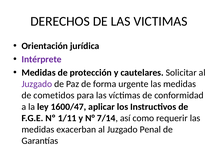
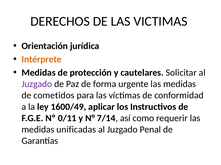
Intérprete colour: purple -> orange
1600/47: 1600/47 -> 1600/49
1/11: 1/11 -> 0/11
exacerban: exacerban -> unificadas
